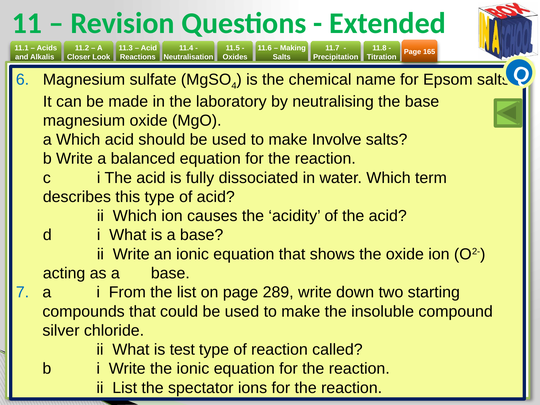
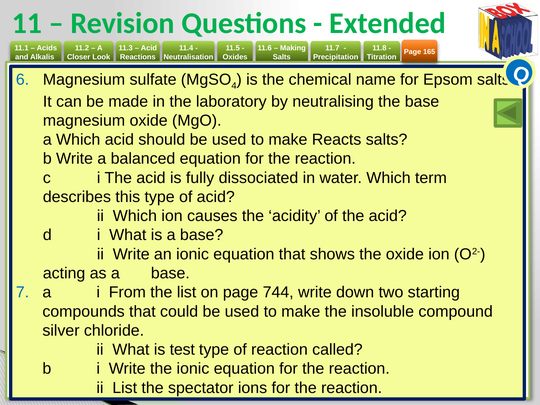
Involve: Involve -> Reacts
289: 289 -> 744
